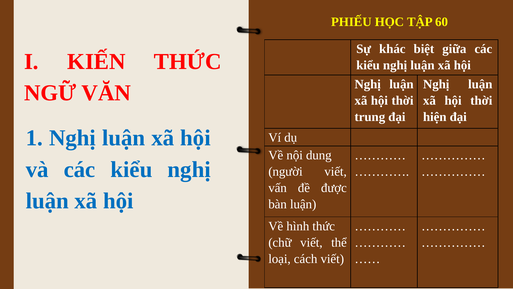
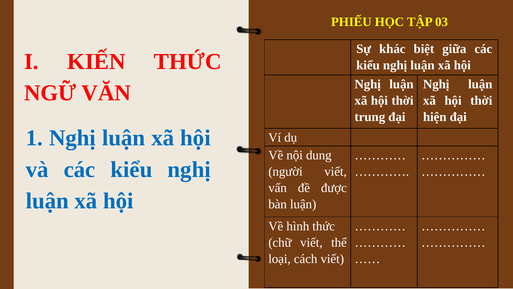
60: 60 -> 03
